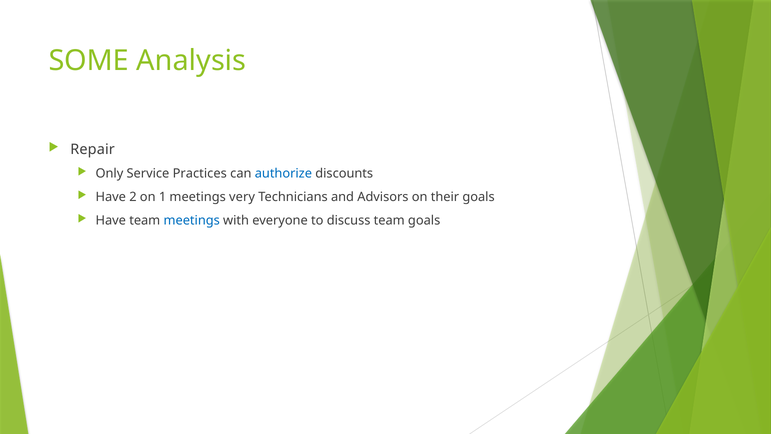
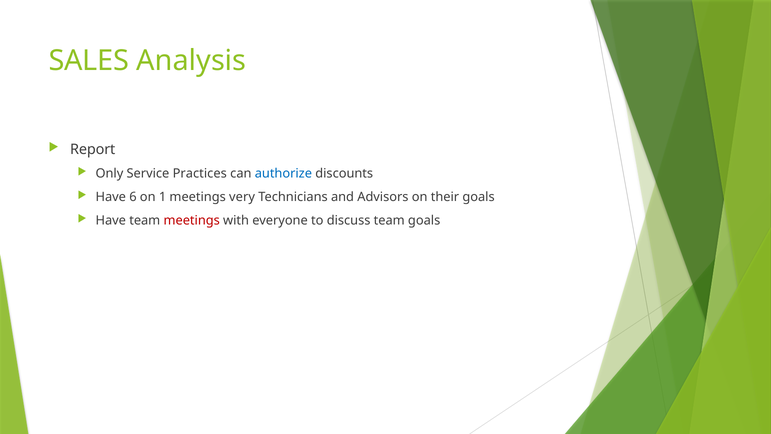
SOME: SOME -> SALES
Repair: Repair -> Report
2: 2 -> 6
meetings at (192, 220) colour: blue -> red
